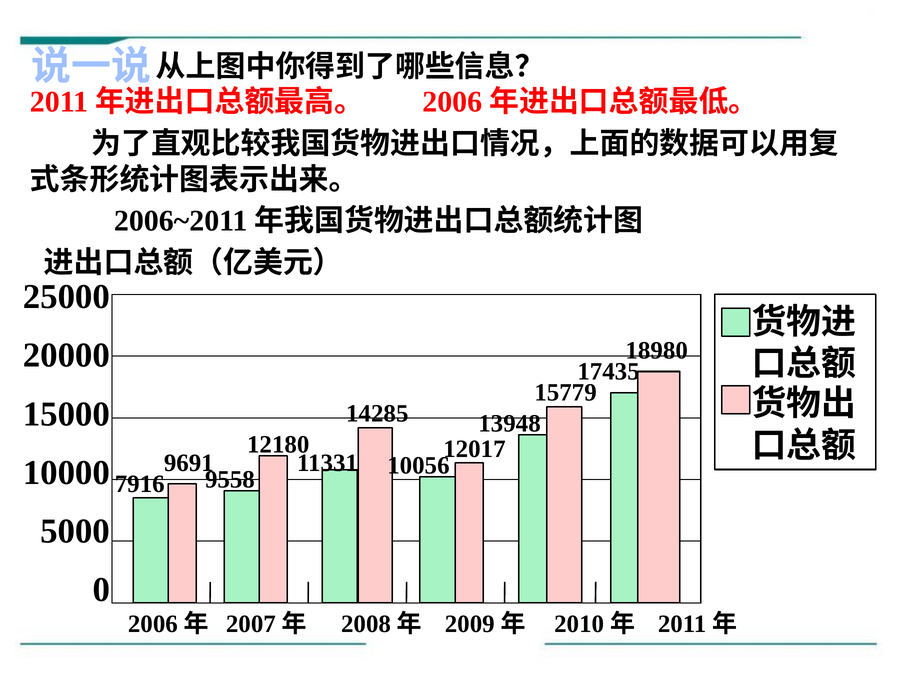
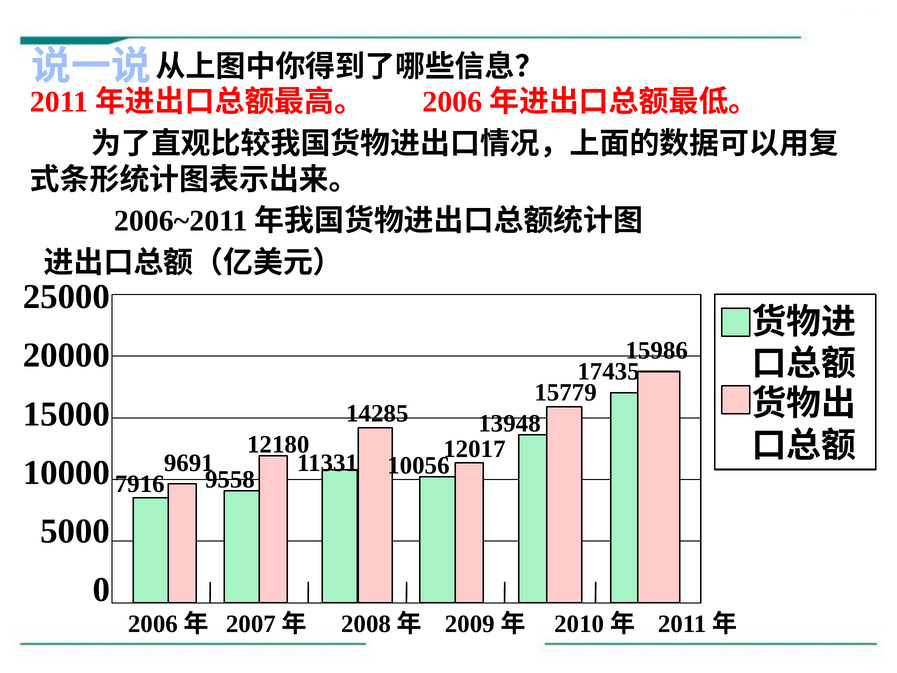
18980: 18980 -> 15986
